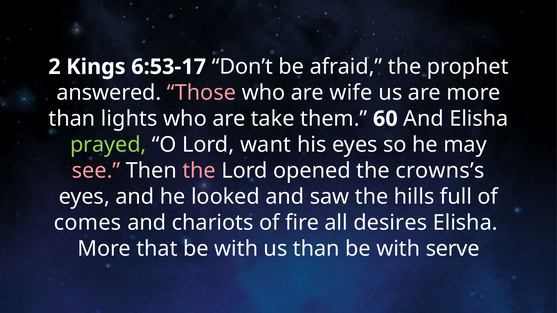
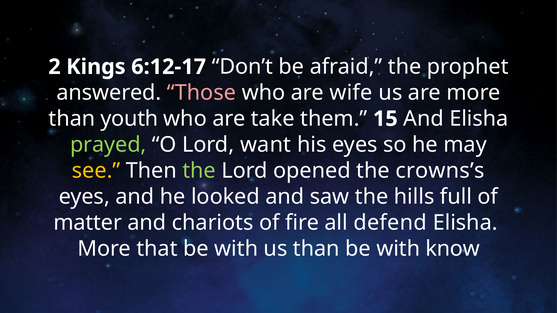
6:53-17: 6:53-17 -> 6:12-17
lights: lights -> youth
60: 60 -> 15
see colour: pink -> yellow
the at (199, 171) colour: pink -> light green
comes: comes -> matter
desires: desires -> defend
serve: serve -> know
